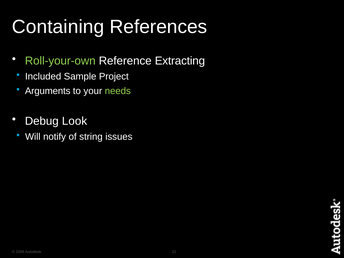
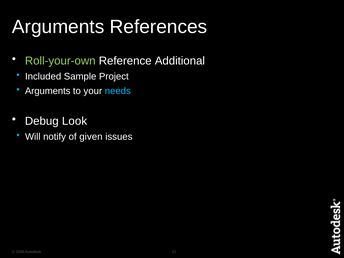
Containing at (58, 27): Containing -> Arguments
Extracting: Extracting -> Additional
needs colour: light green -> light blue
string: string -> given
